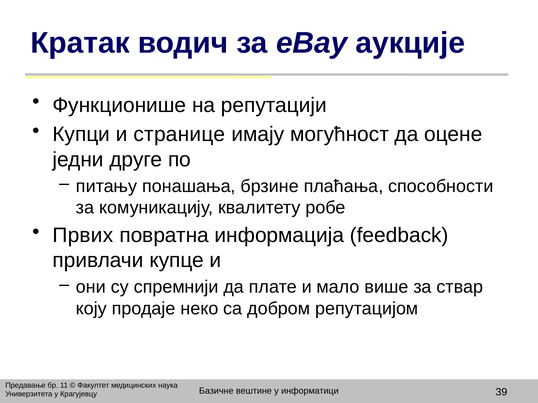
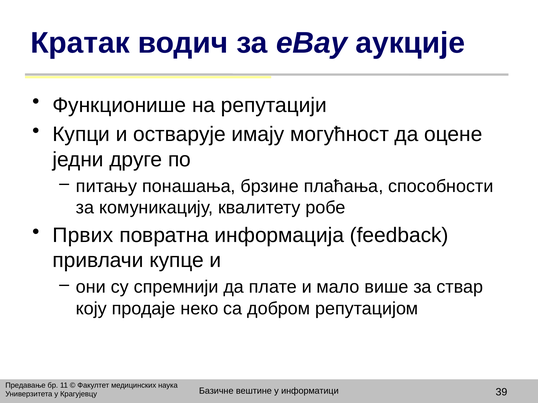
странице: странице -> остварује
